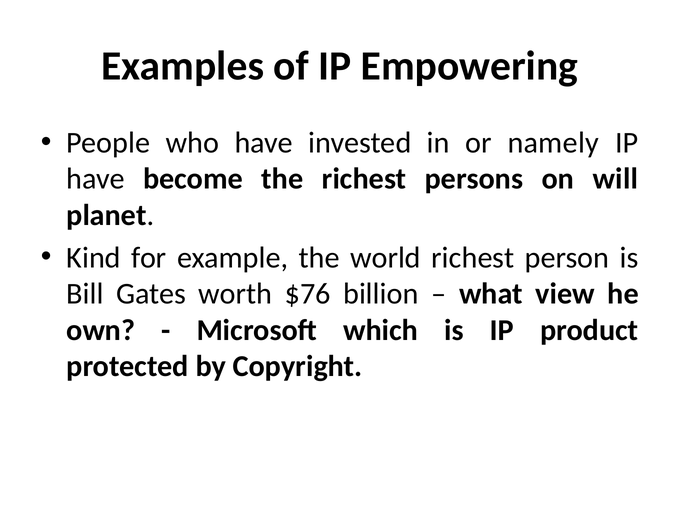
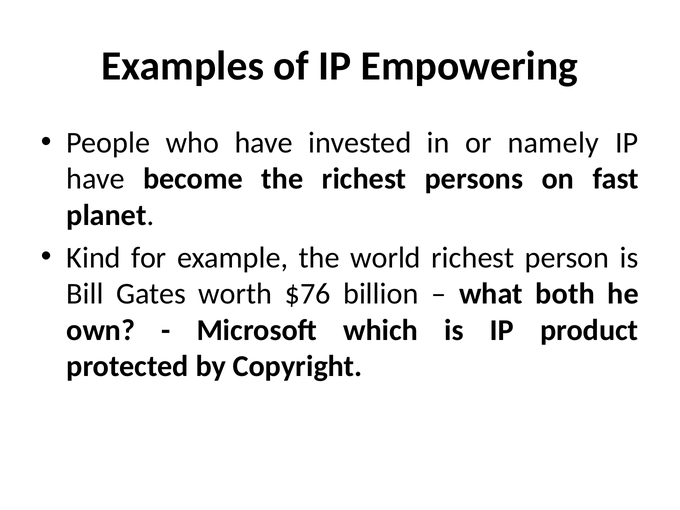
will: will -> fast
view: view -> both
